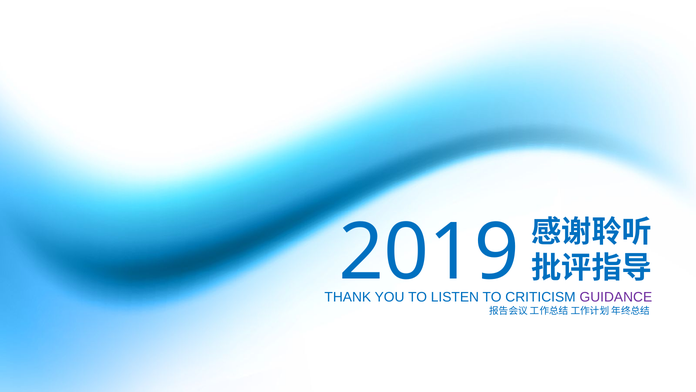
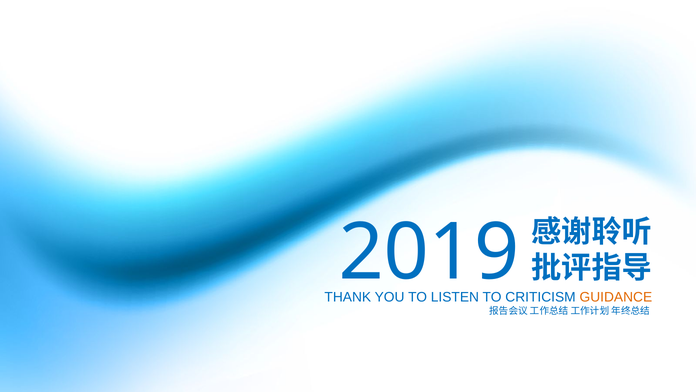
GUIDANCE colour: purple -> orange
